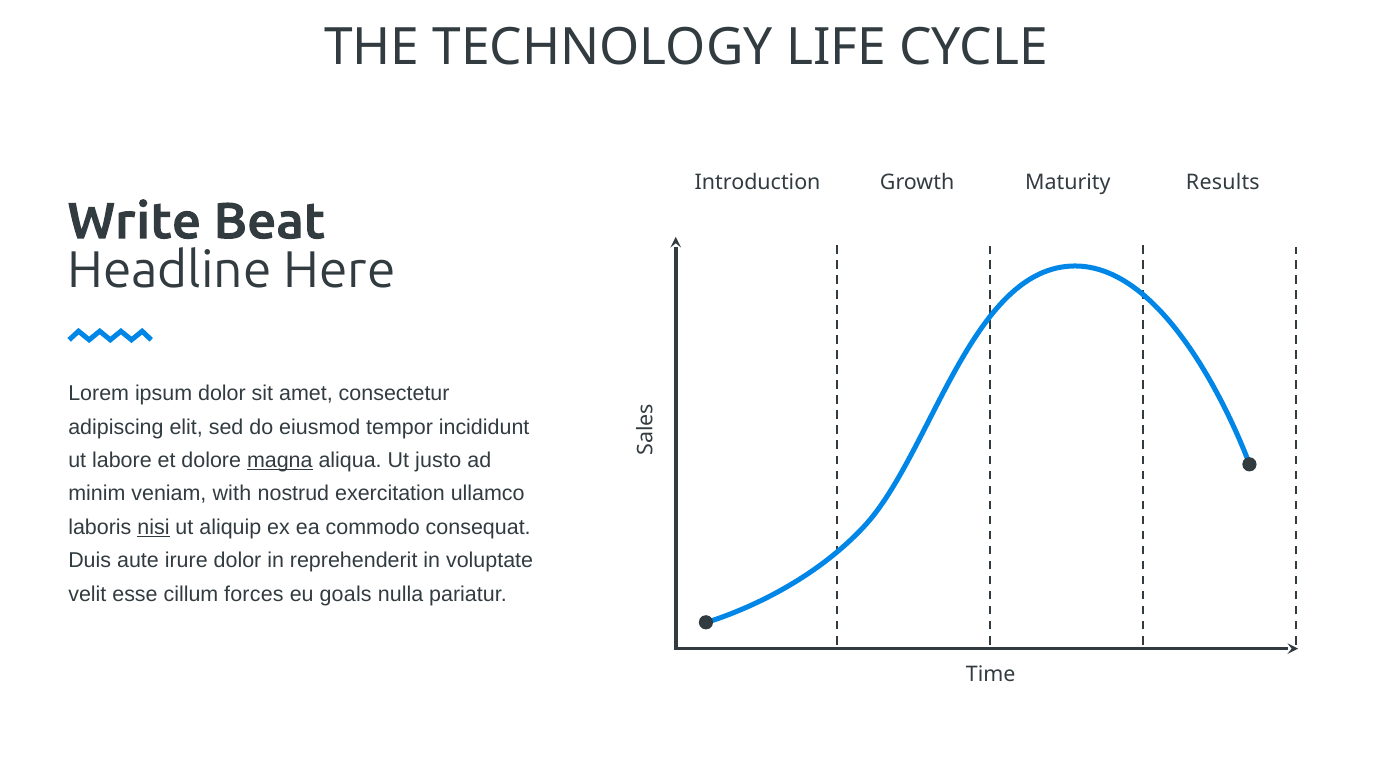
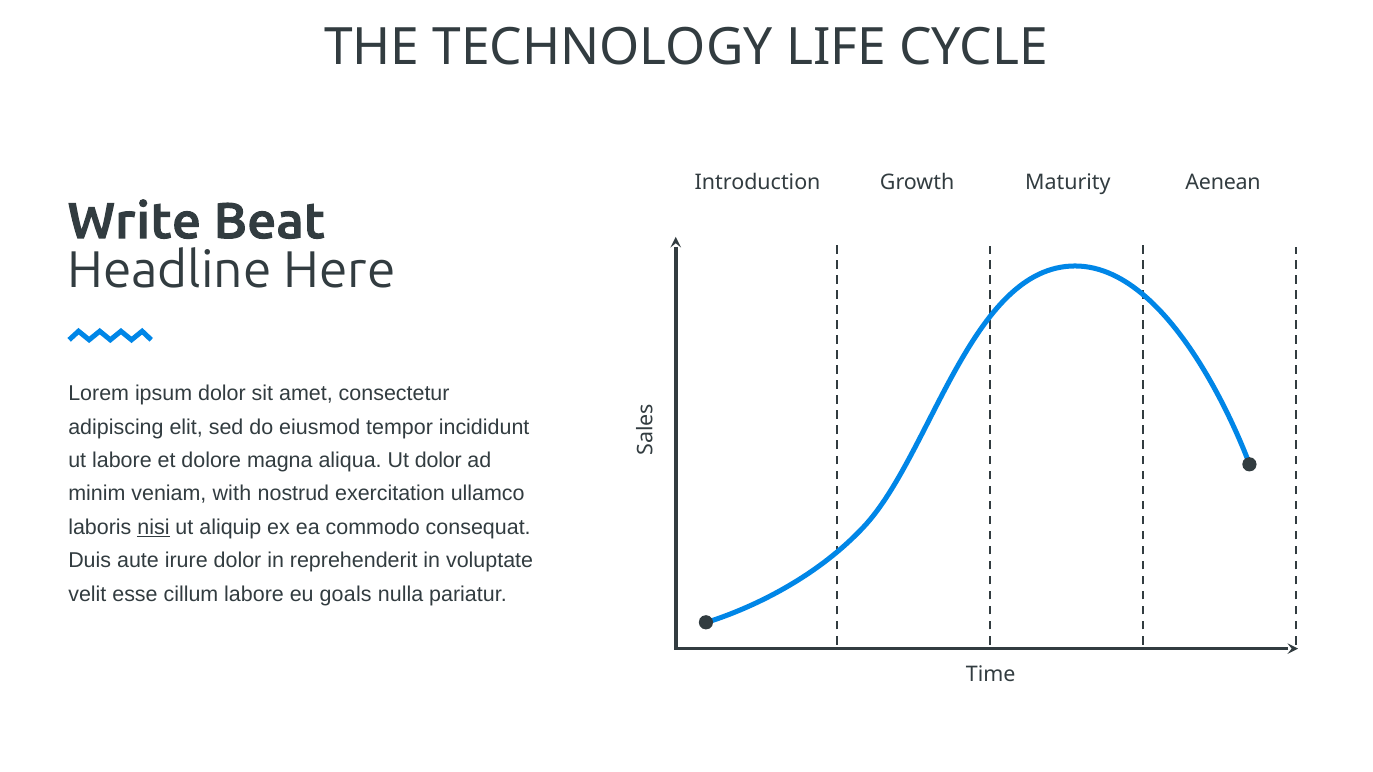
Results: Results -> Aenean
magna underline: present -> none
Ut justo: justo -> dolor
cillum forces: forces -> labore
